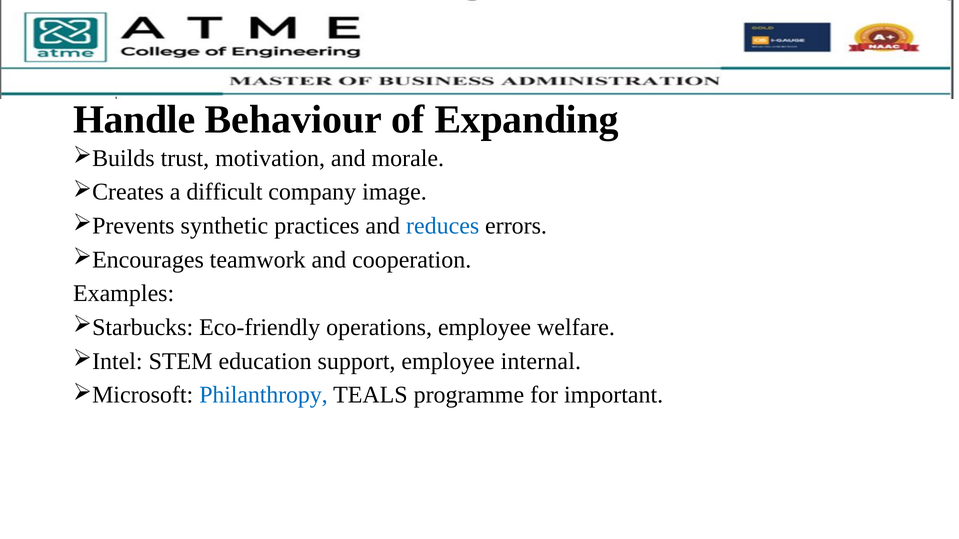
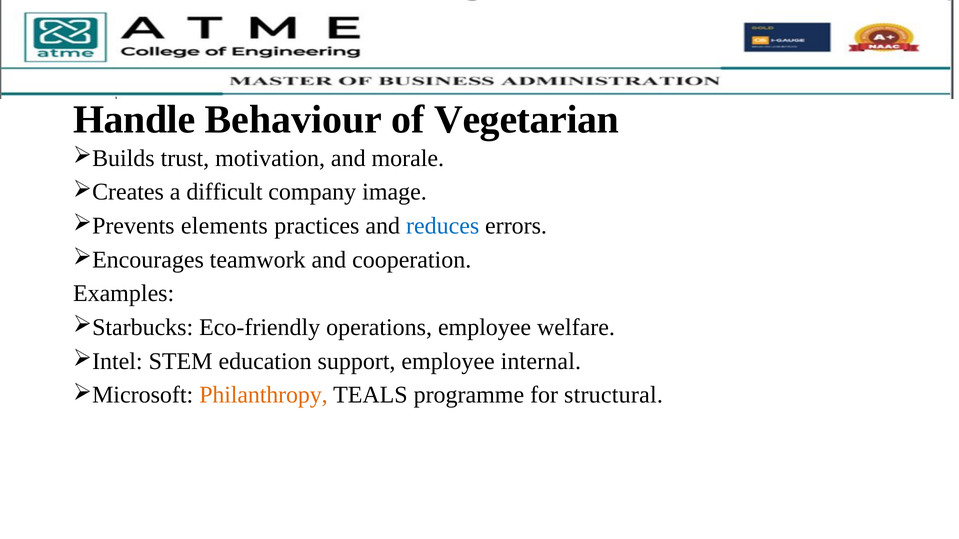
Expanding: Expanding -> Vegetarian
synthetic: synthetic -> elements
Philanthropy colour: blue -> orange
important: important -> structural
